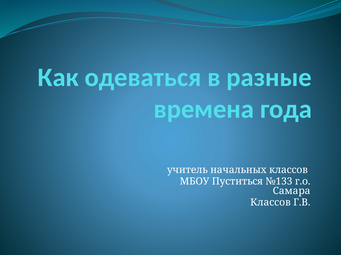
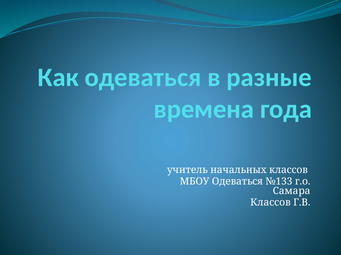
МБОУ Пуститься: Пуститься -> Одеваться
